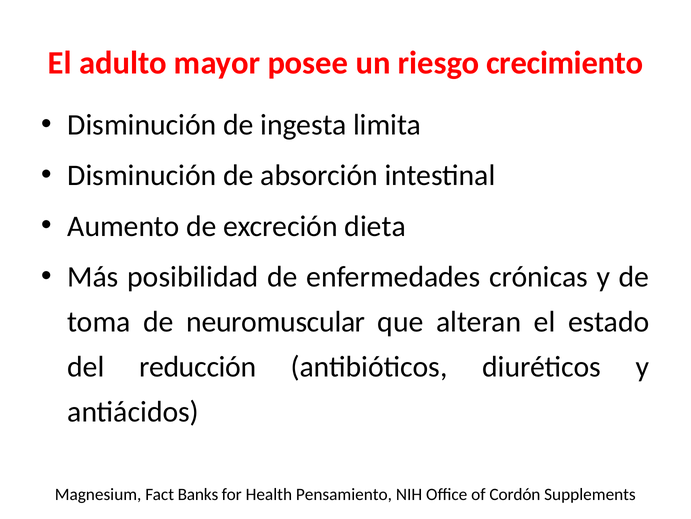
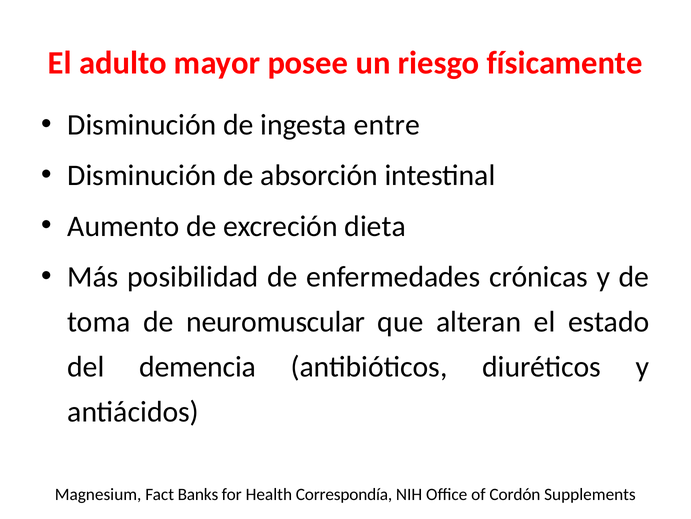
crecimiento: crecimiento -> físicamente
limita: limita -> entre
reducción: reducción -> demencia
Pensamiento: Pensamiento -> Correspondía
